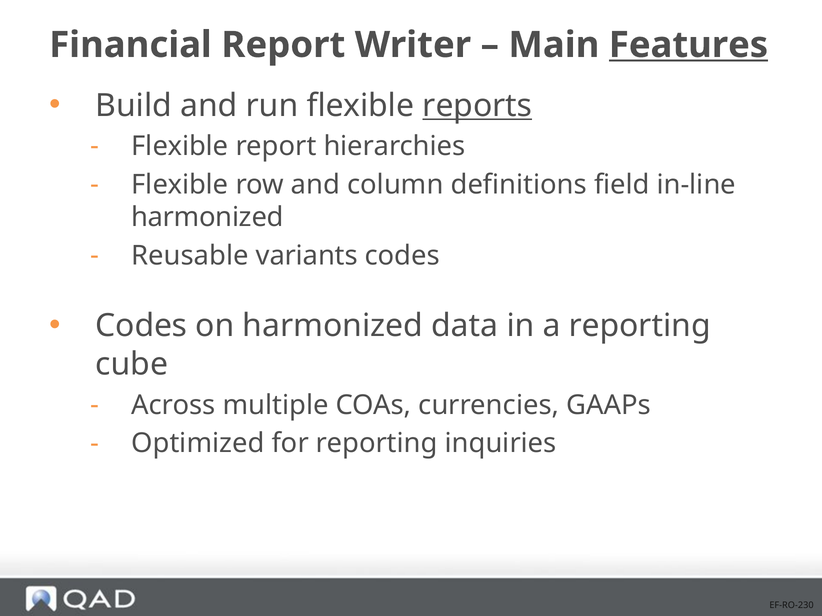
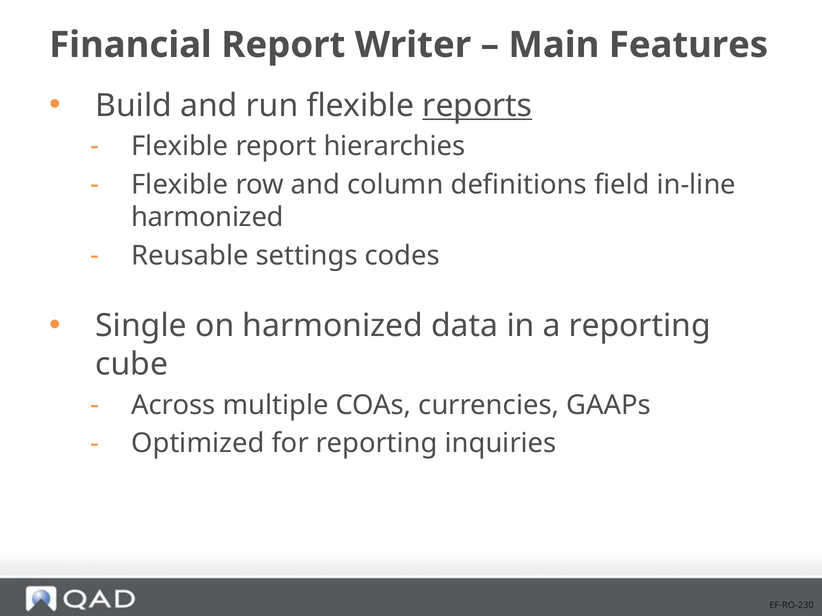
Features underline: present -> none
variants: variants -> settings
Codes at (141, 326): Codes -> Single
